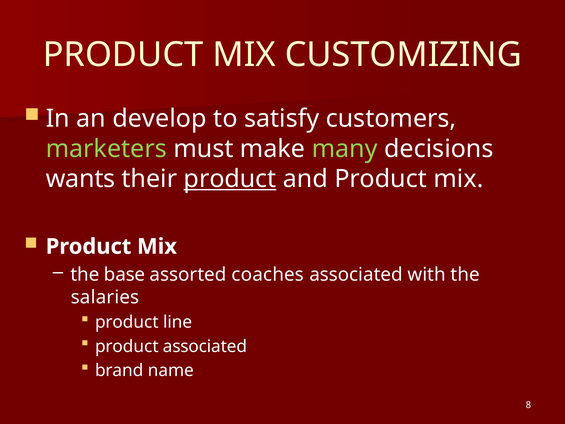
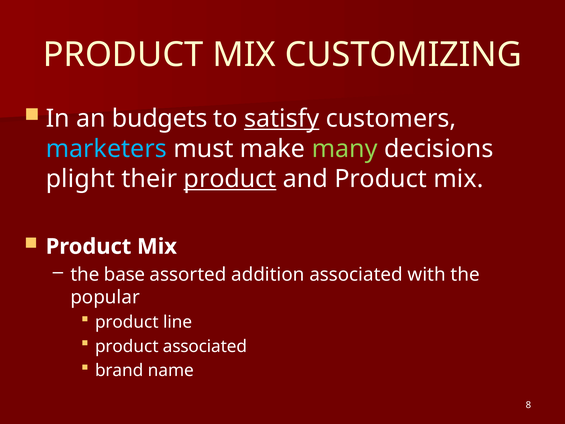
develop: develop -> budgets
satisfy underline: none -> present
marketers colour: light green -> light blue
wants: wants -> plight
coaches: coaches -> addition
salaries: salaries -> popular
